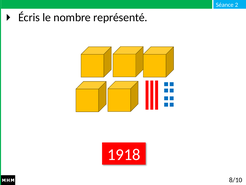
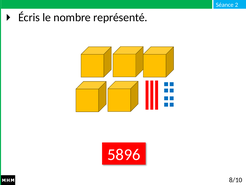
1918: 1918 -> 5896
